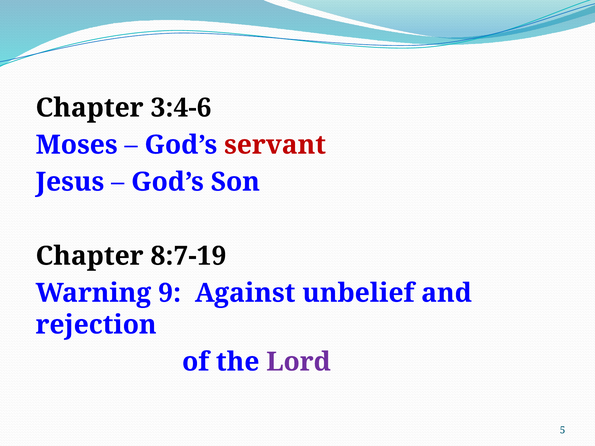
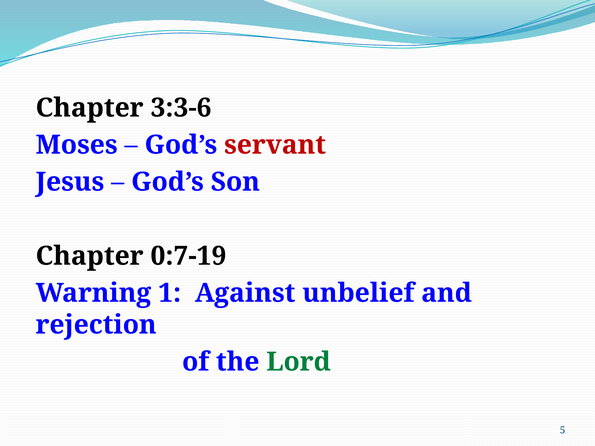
3:4-6: 3:4-6 -> 3:3-6
8:7-19: 8:7-19 -> 0:7-19
9: 9 -> 1
Lord colour: purple -> green
